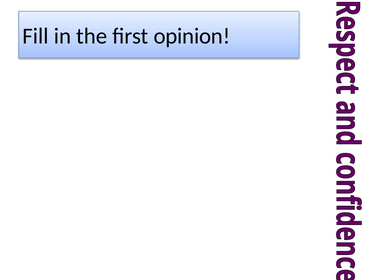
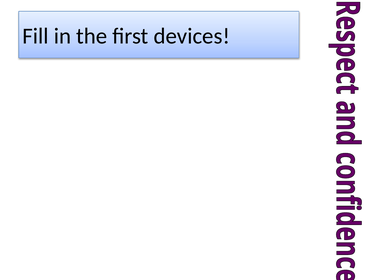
opinion: opinion -> devices
